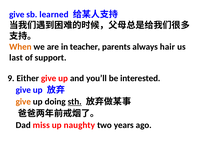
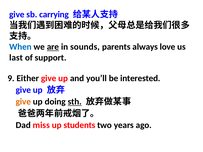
learned: learned -> carrying
When colour: orange -> blue
are underline: none -> present
teacher: teacher -> sounds
hair: hair -> love
naughty: naughty -> students
